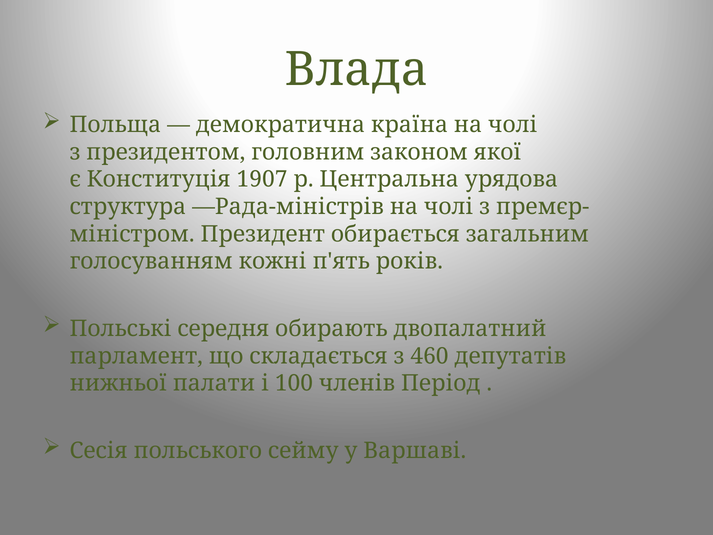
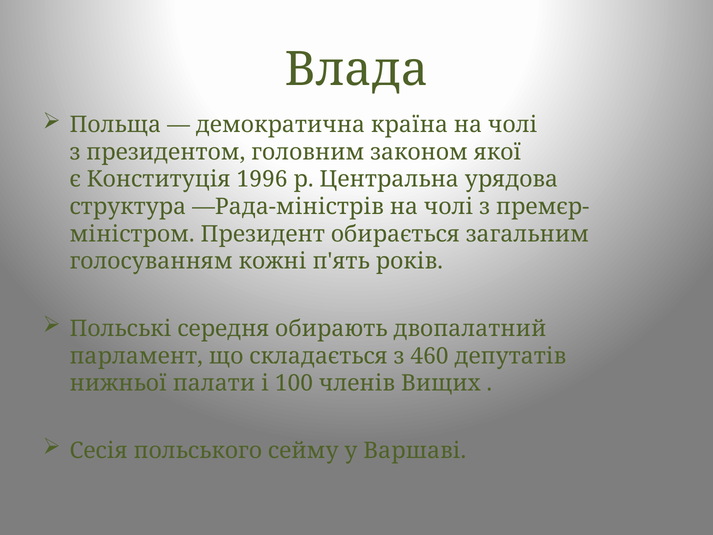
1907: 1907 -> 1996
Період: Період -> Вищих
